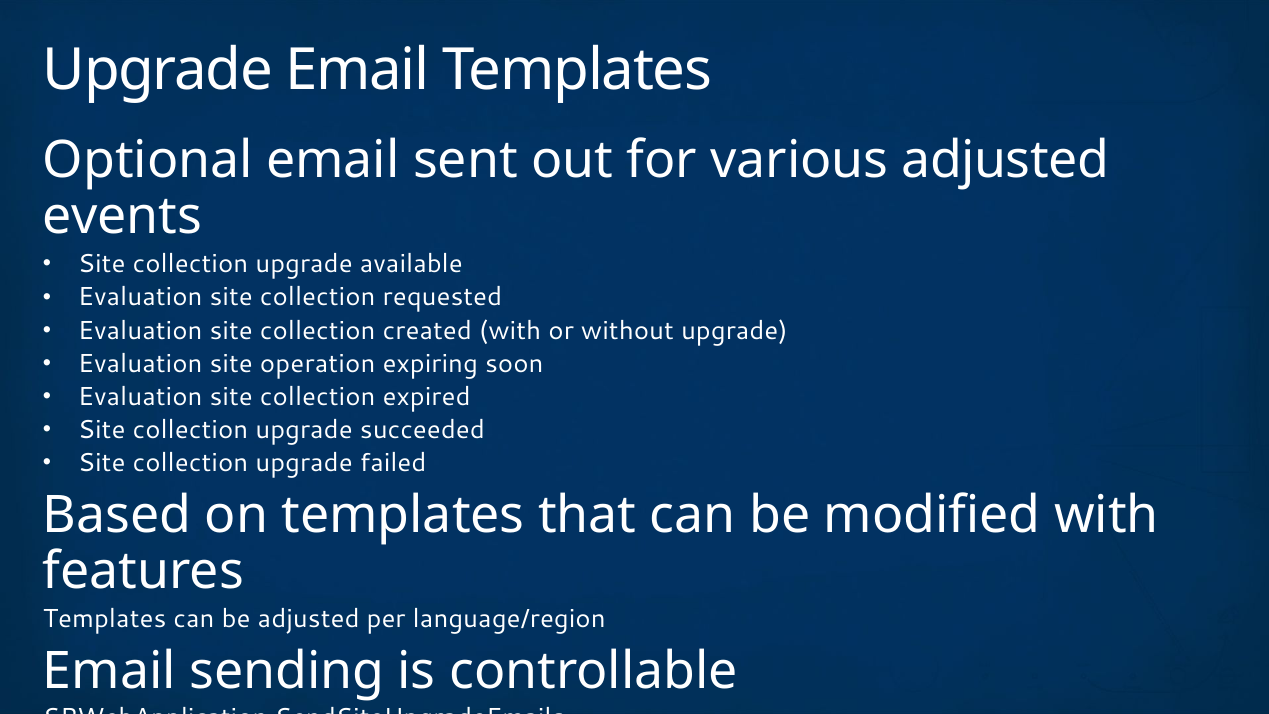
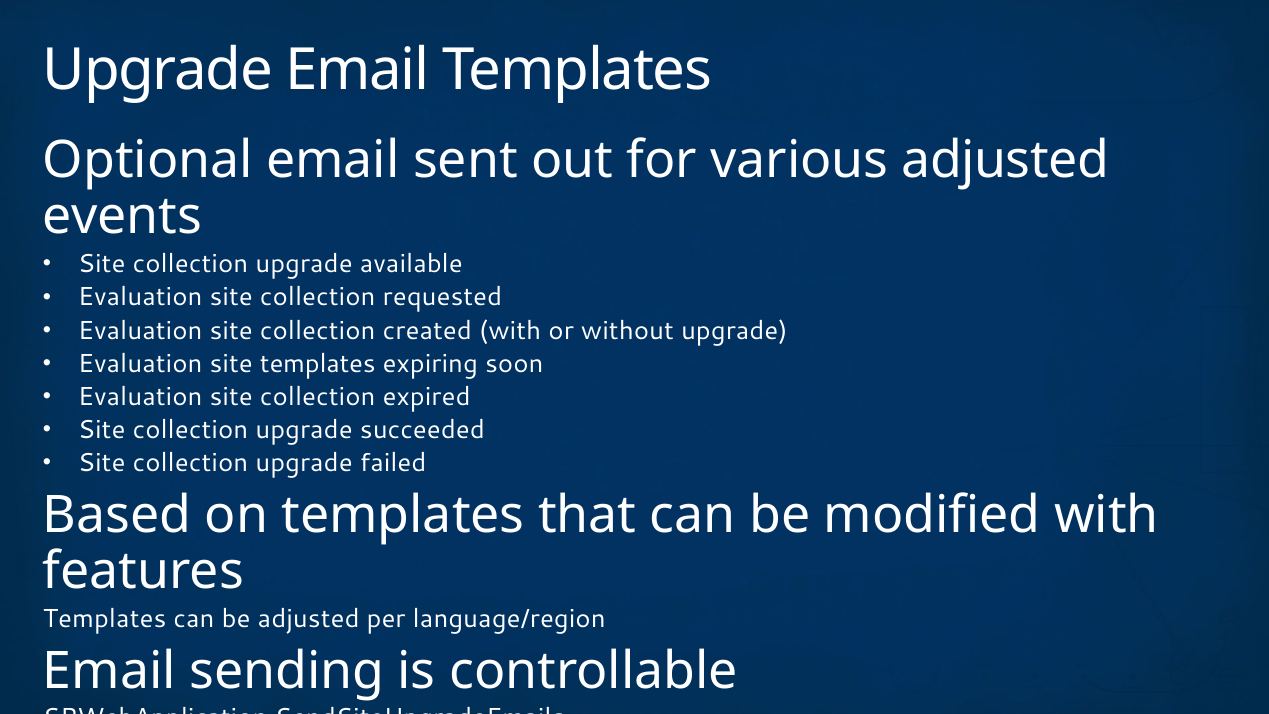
site operation: operation -> templates
